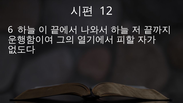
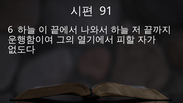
12: 12 -> 91
